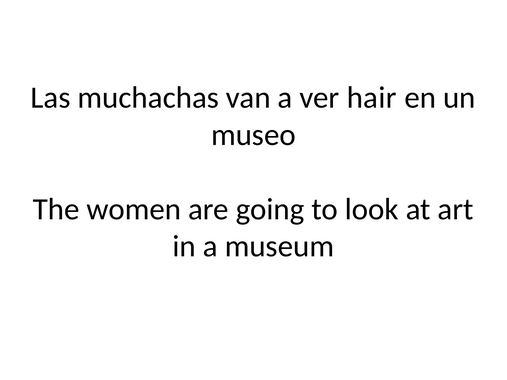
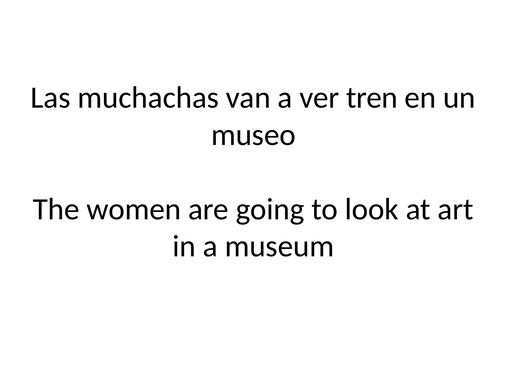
hair: hair -> tren
